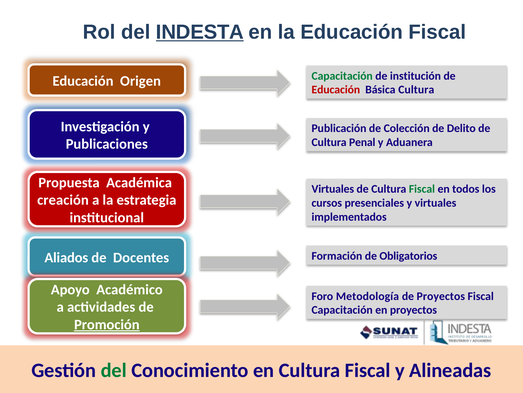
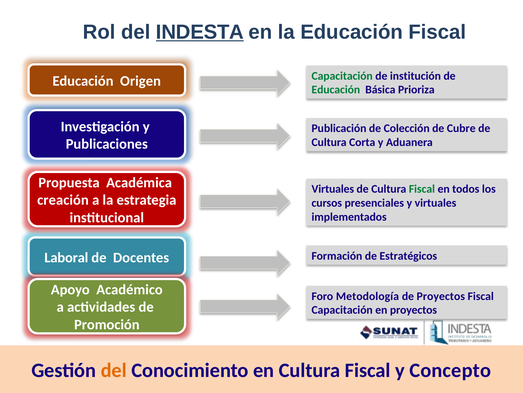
Educación at (336, 90) colour: red -> green
Básica Cultura: Cultura -> Prioriza
Delito: Delito -> Cubre
Penal: Penal -> Corta
Obligatorios: Obligatorios -> Estratégicos
Aliados: Aliados -> Laboral
Promoción underline: present -> none
del at (114, 370) colour: green -> orange
Alineadas: Alineadas -> Concepto
